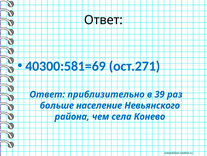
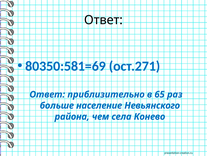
40300:581=69: 40300:581=69 -> 80350:581=69
39: 39 -> 65
